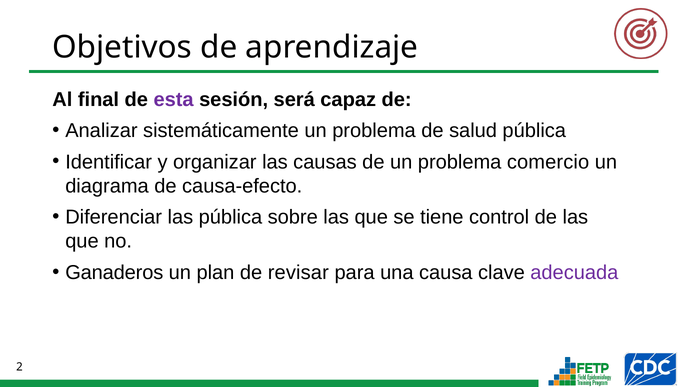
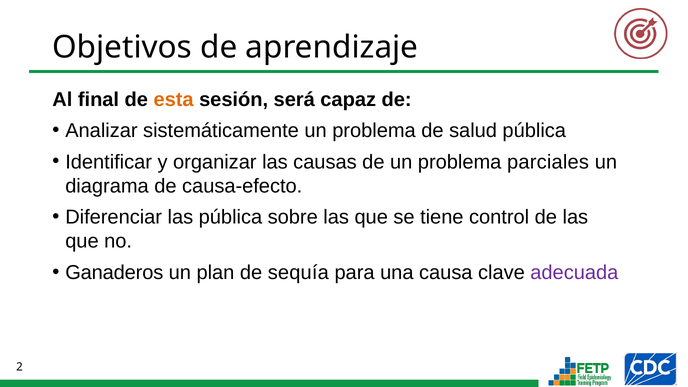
esta colour: purple -> orange
comercio: comercio -> parciales
revisar: revisar -> sequía
